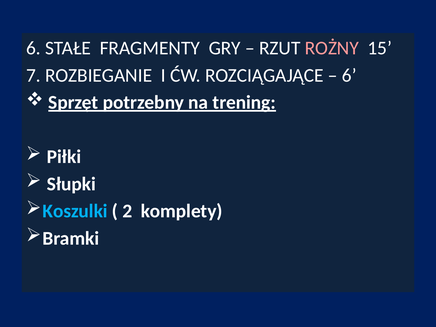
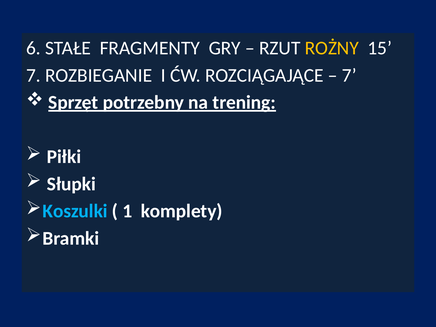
ROŻNY colour: pink -> yellow
6 at (349, 75): 6 -> 7
2: 2 -> 1
